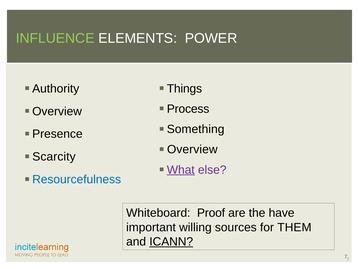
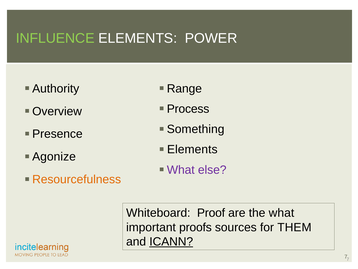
Things: Things -> Range
Overview at (192, 149): Overview -> Elements
Scarcity: Scarcity -> Agonize
What at (181, 170) underline: present -> none
Resourcefulness colour: blue -> orange
the have: have -> what
willing: willing -> proofs
